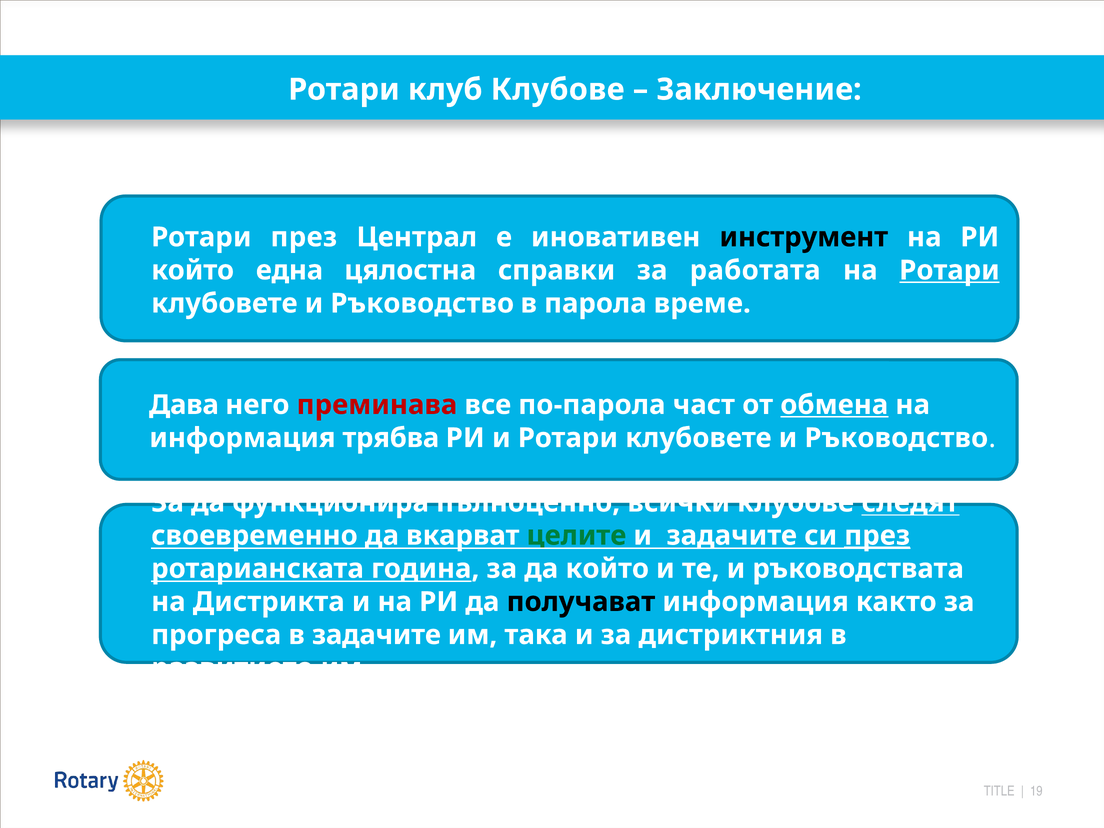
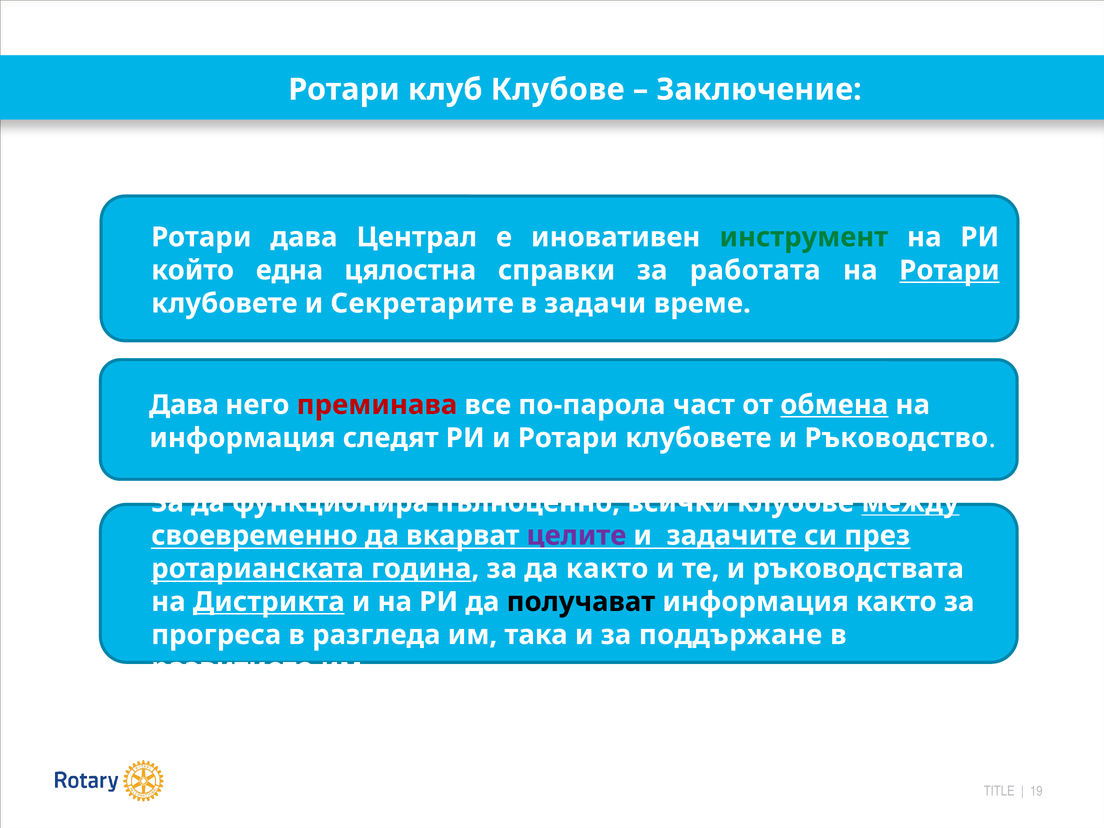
Ротари през: през -> дава
инструмент colour: black -> green
Ръководство at (422, 303): Ръководство -> Секретарите
парола: парола -> задачи
трябва: трябва -> следят
следят: следят -> между
целите colour: green -> purple
през at (877, 536) underline: present -> none
да който: който -> както
Дистрикта underline: none -> present
в задачите: задачите -> разгледа
дистриктния: дистриктния -> поддържане
